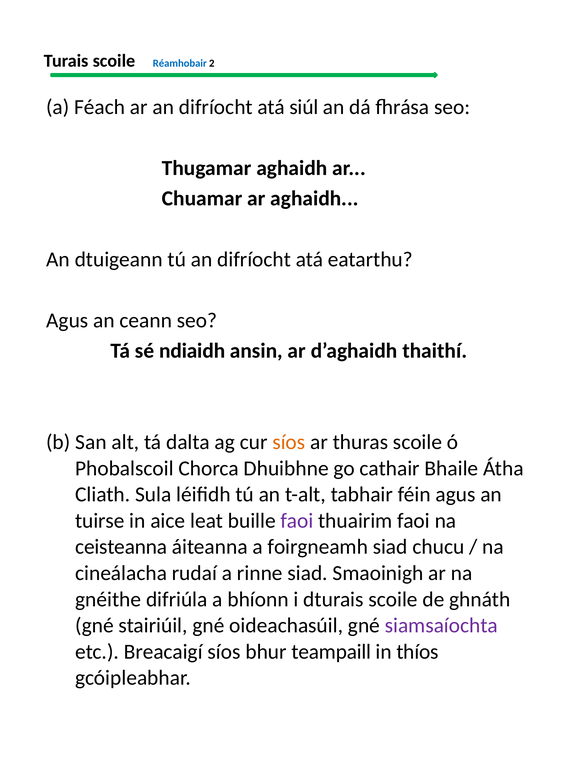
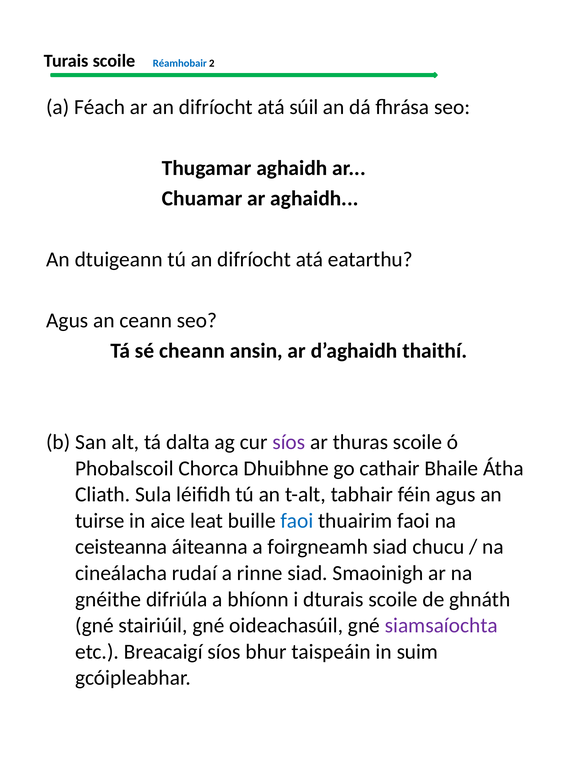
siúl: siúl -> súil
ndiaidh: ndiaidh -> cheann
síos at (289, 443) colour: orange -> purple
faoi at (297, 521) colour: purple -> blue
teampaill: teampaill -> taispeáin
thíos: thíos -> suim
